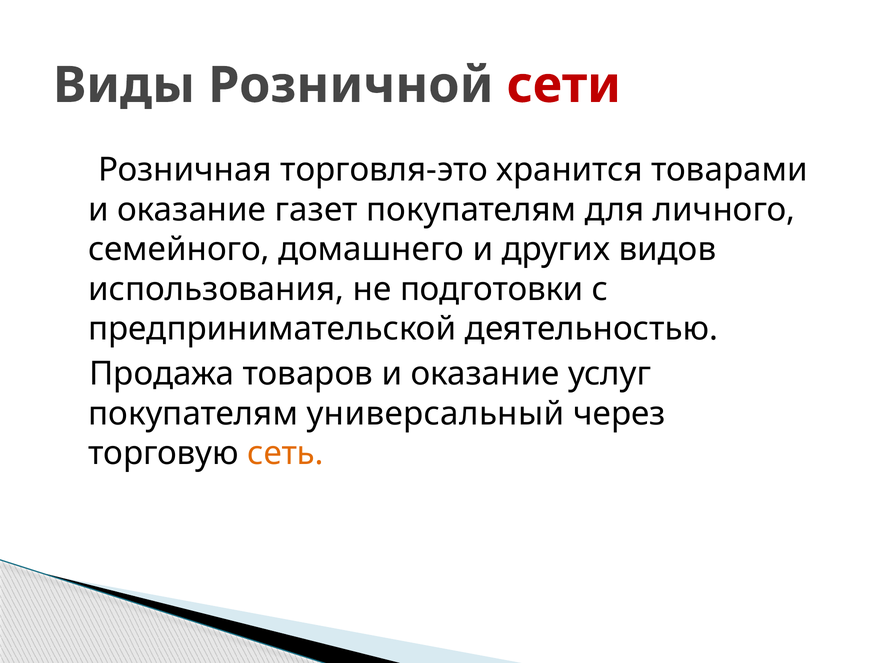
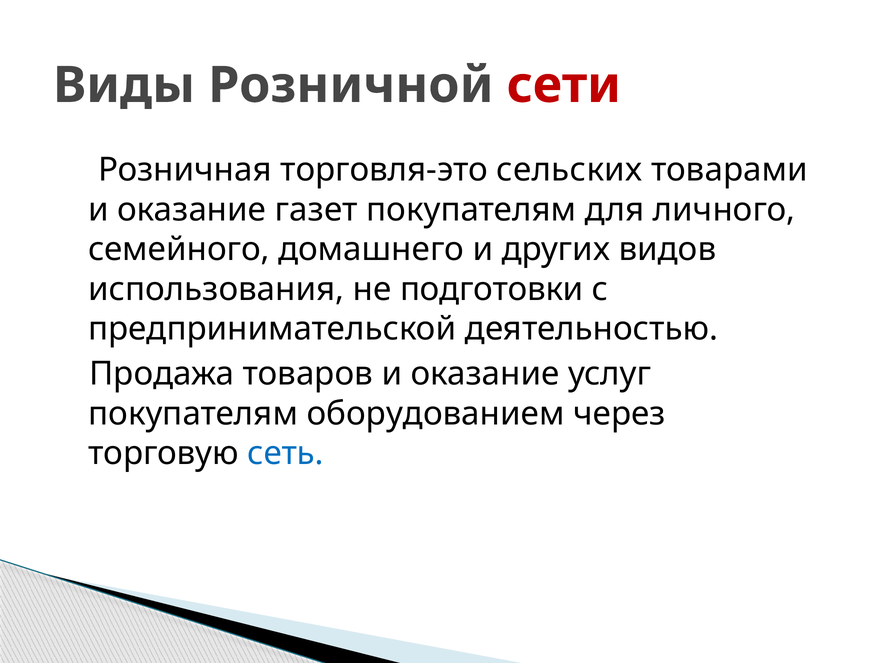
хранится: хранится -> сельских
универсальный: универсальный -> оборудованием
сеть colour: orange -> blue
